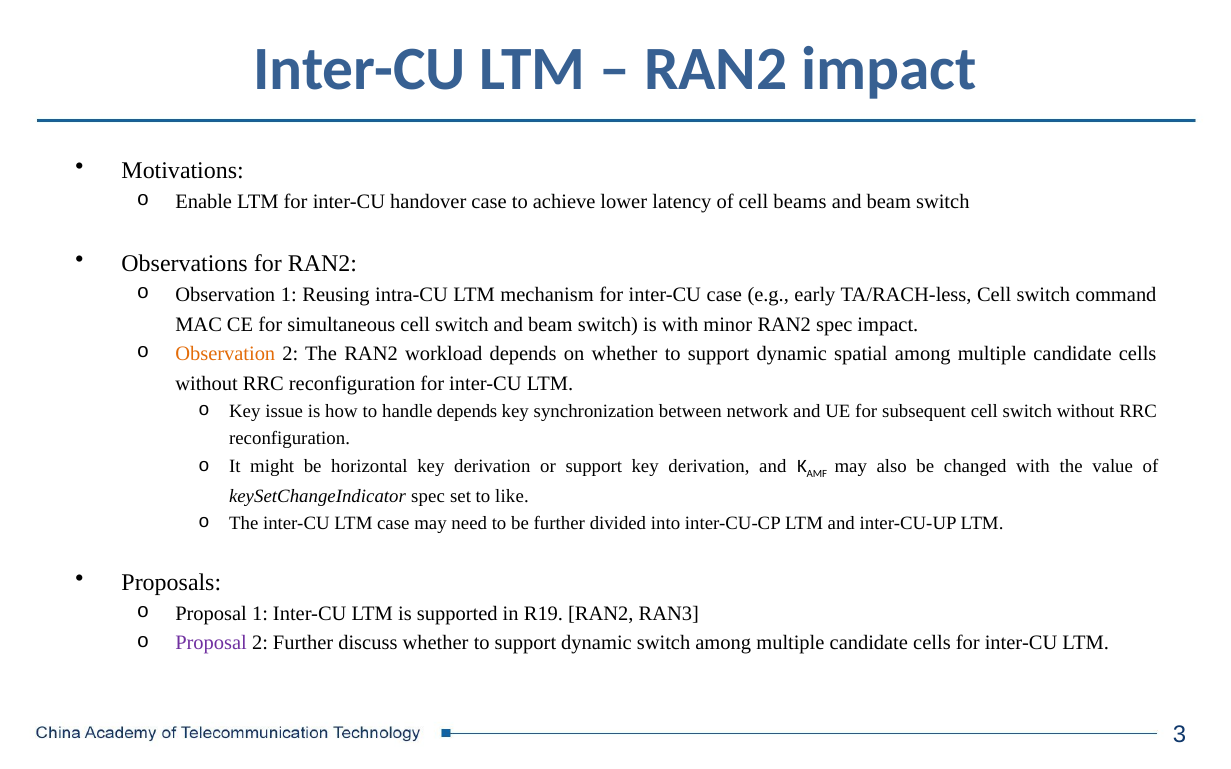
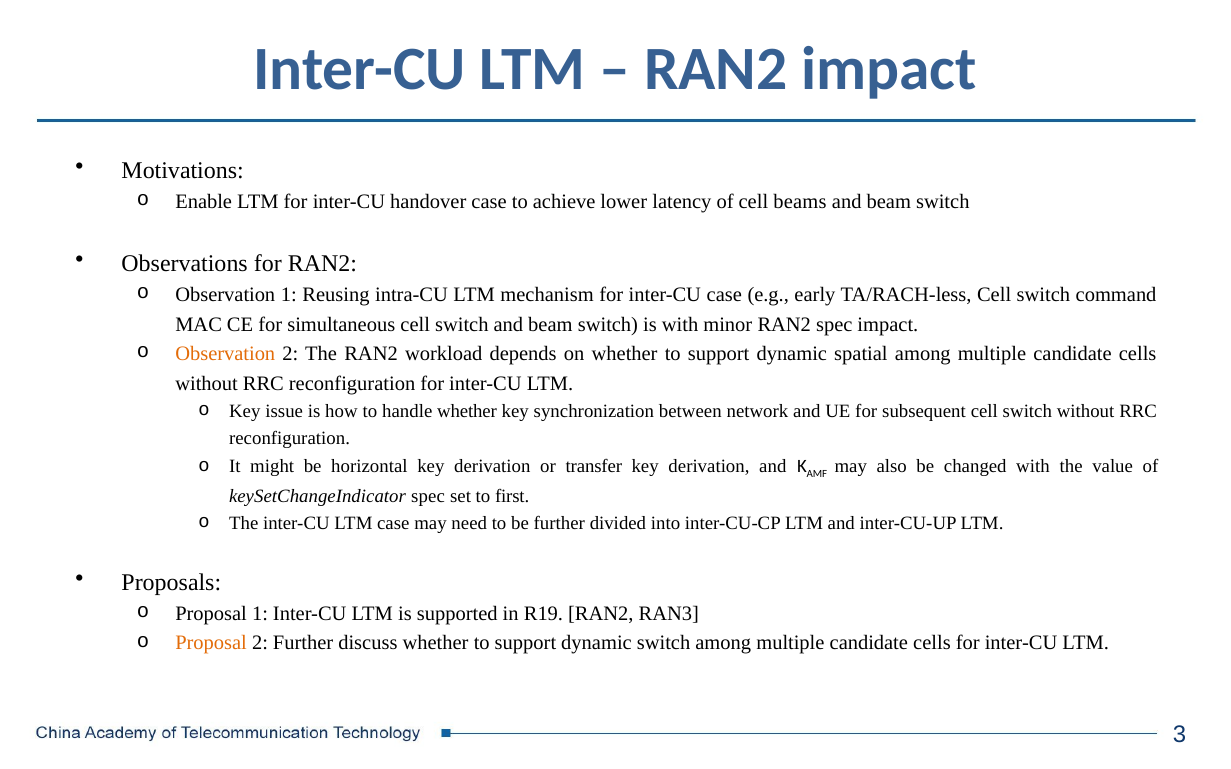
handle depends: depends -> whether
or support: support -> transfer
like: like -> first
Proposal at (211, 643) colour: purple -> orange
